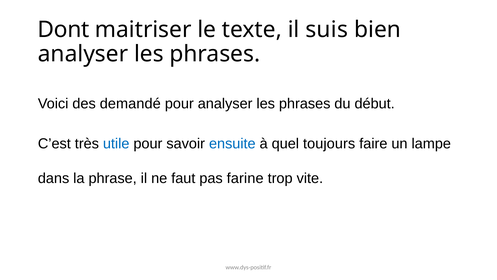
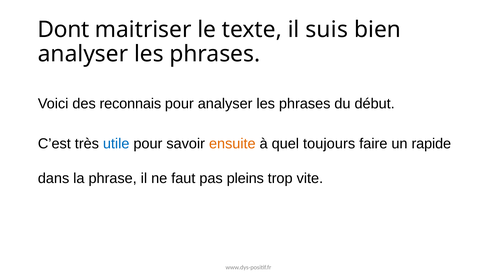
demandé: demandé -> reconnais
ensuite colour: blue -> orange
lampe: lampe -> rapide
farine: farine -> pleins
